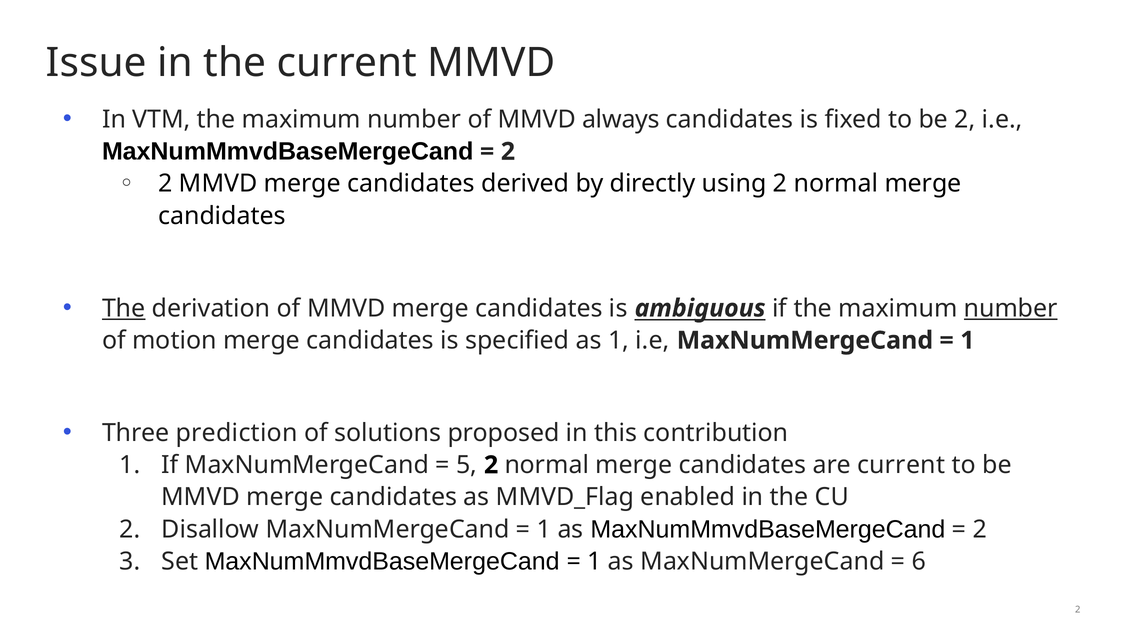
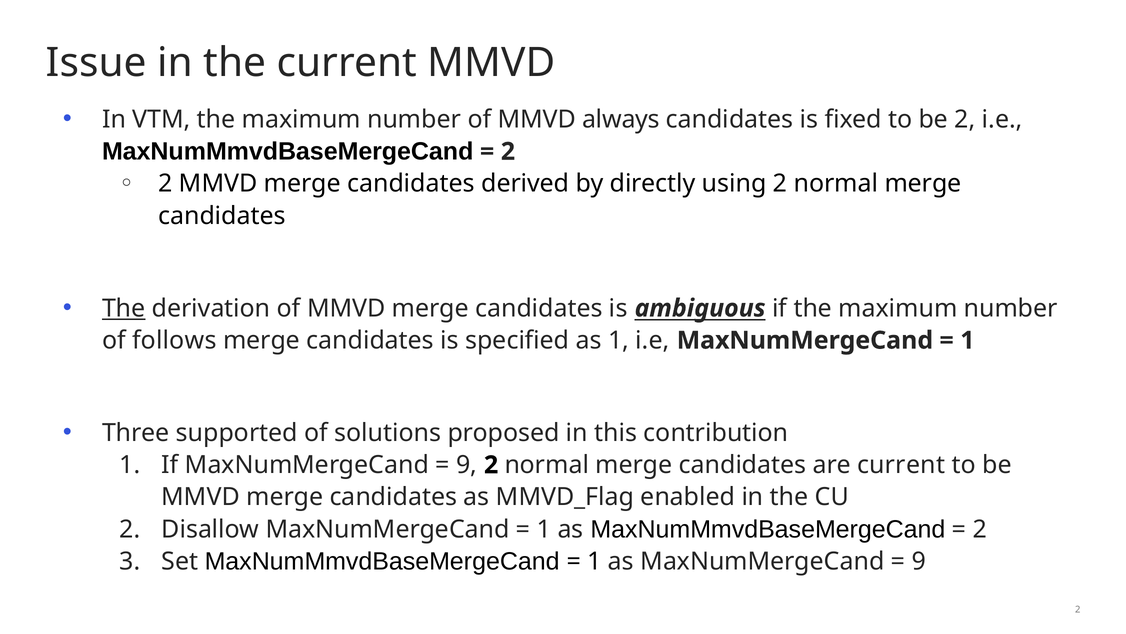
number at (1011, 308) underline: present -> none
motion: motion -> follows
prediction: prediction -> supported
5 at (467, 465): 5 -> 9
6 at (919, 561): 6 -> 9
